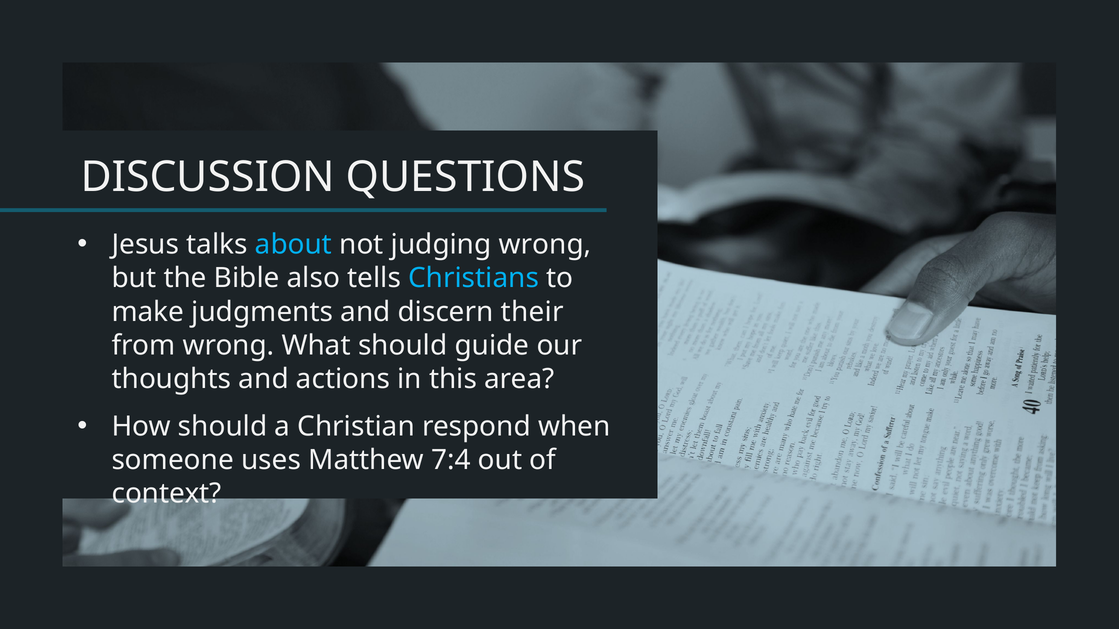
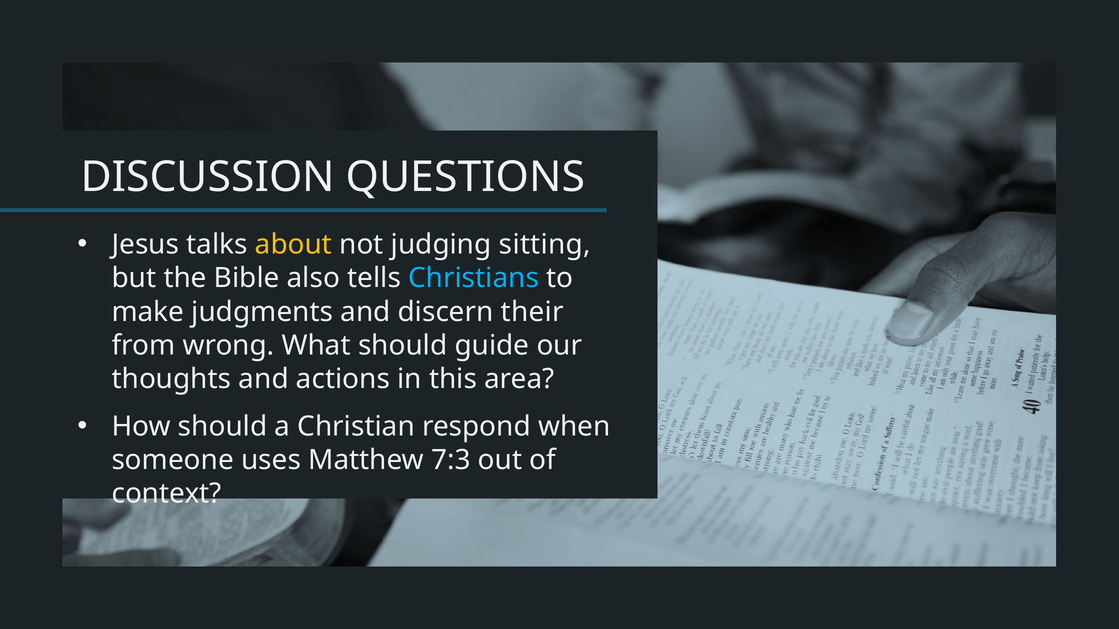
about colour: light blue -> yellow
judging wrong: wrong -> sitting
7:4: 7:4 -> 7:3
